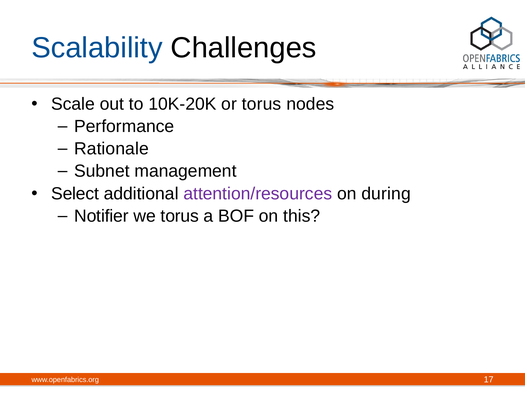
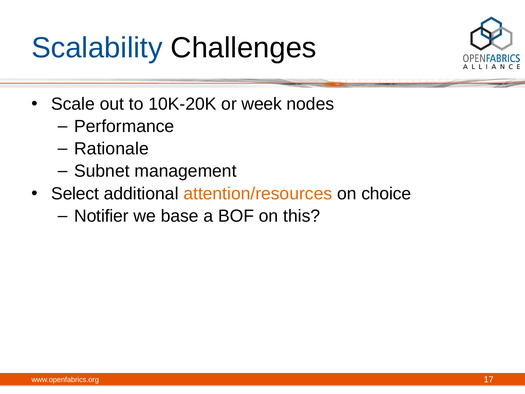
or torus: torus -> week
attention/resources colour: purple -> orange
during: during -> choice
we torus: torus -> base
